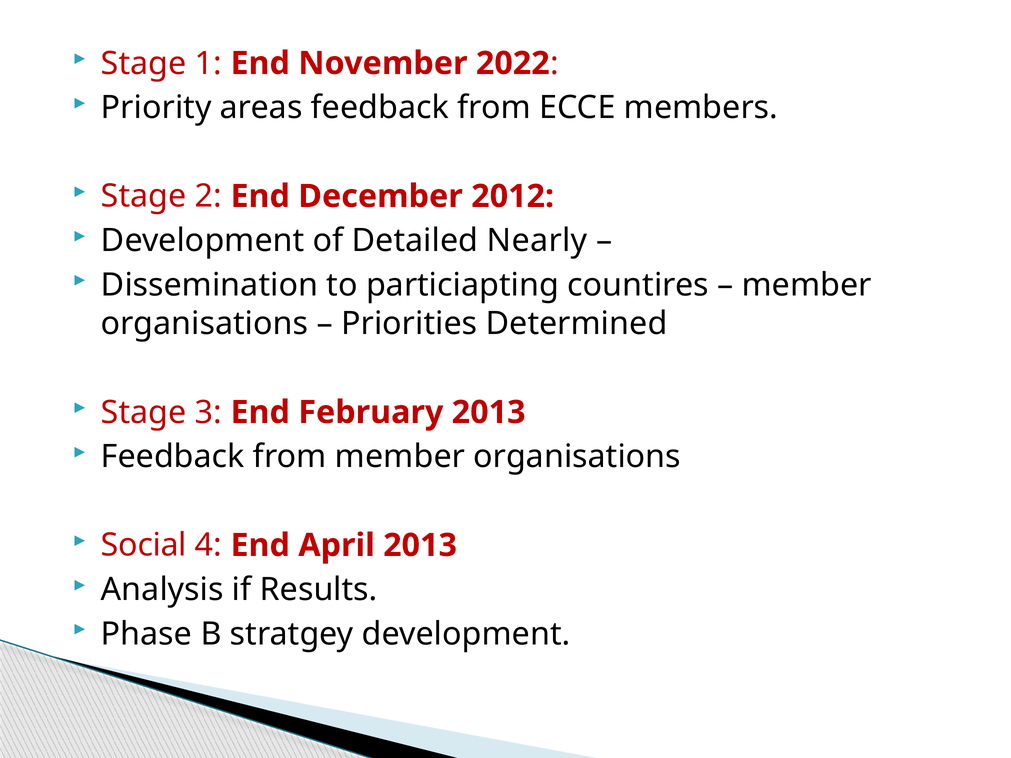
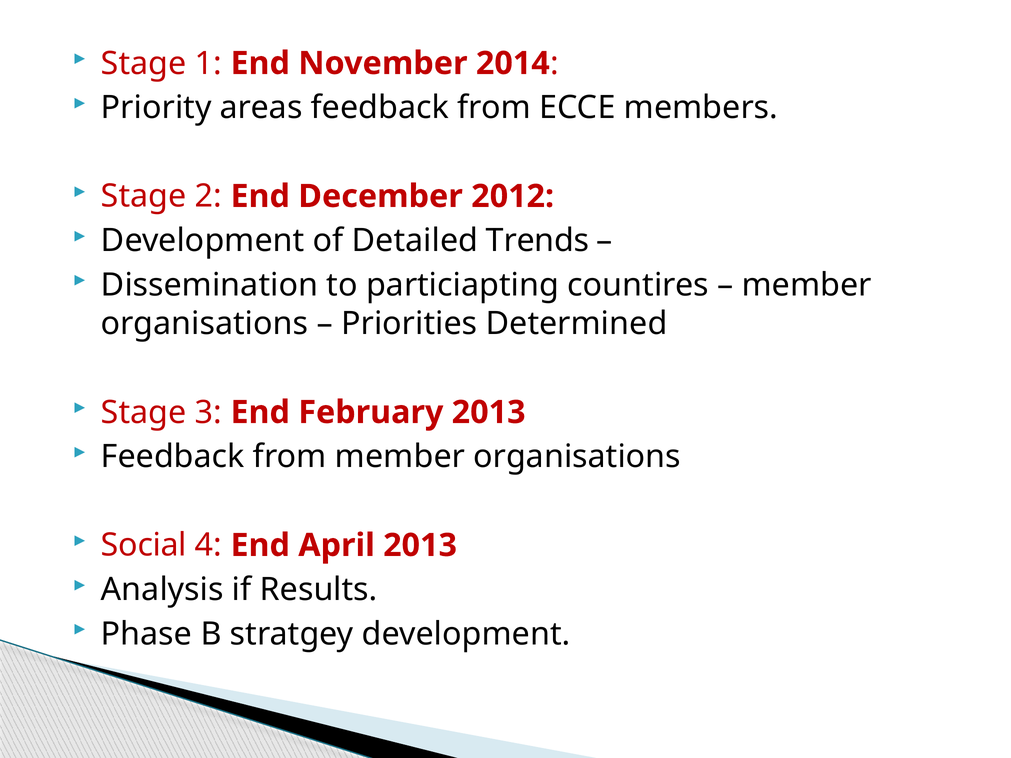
2022: 2022 -> 2014
Nearly: Nearly -> Trends
